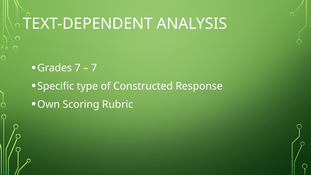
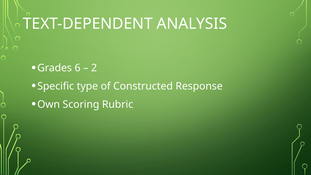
Grades 7: 7 -> 6
7 at (94, 68): 7 -> 2
